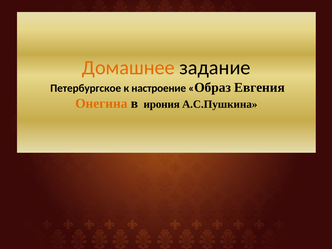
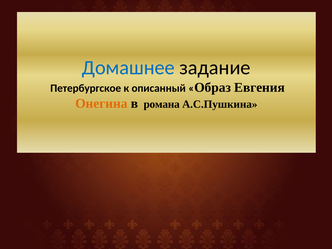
Домашнее colour: orange -> blue
настроение: настроение -> описанный
ирония: ирония -> романа
